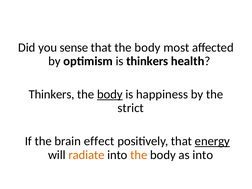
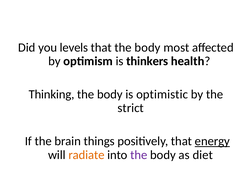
sense: sense -> levels
Thinkers at (51, 94): Thinkers -> Thinking
body at (110, 94) underline: present -> none
happiness: happiness -> optimistic
effect: effect -> things
the at (139, 155) colour: orange -> purple
as into: into -> diet
